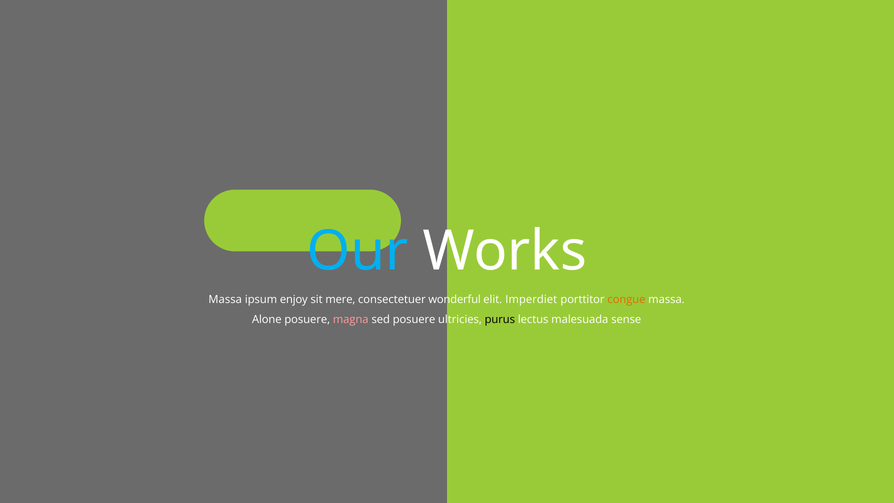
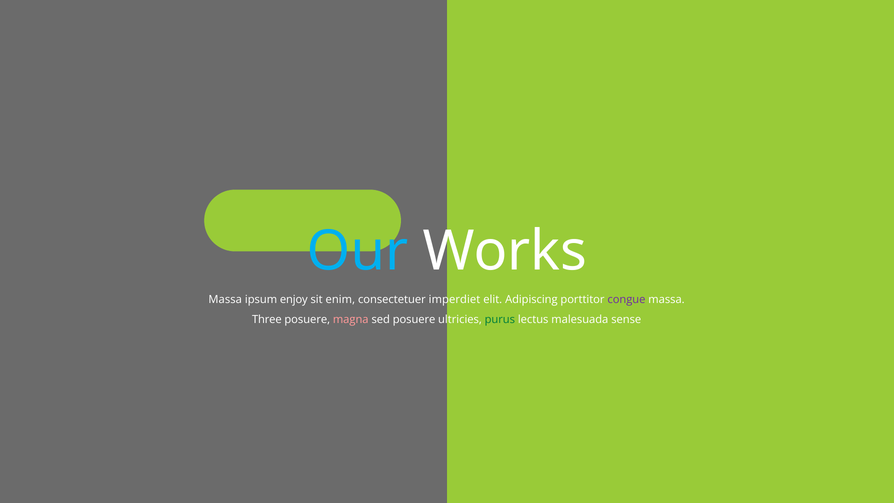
mere: mere -> enim
wonderful: wonderful -> imperdiet
Imperdiet: Imperdiet -> Adipiscing
congue colour: orange -> purple
Alone: Alone -> Three
purus colour: black -> green
